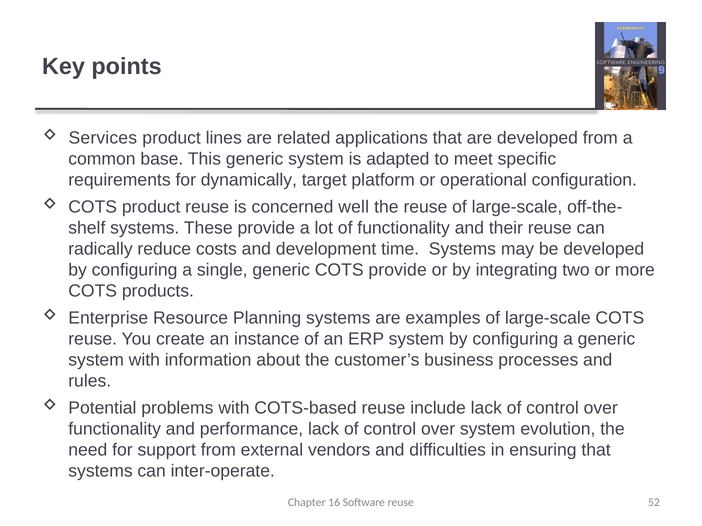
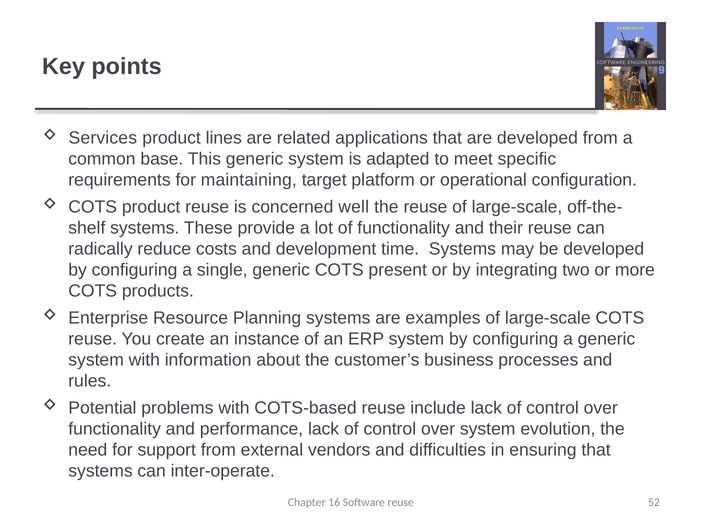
dynamically: dynamically -> maintaining
COTS provide: provide -> present
